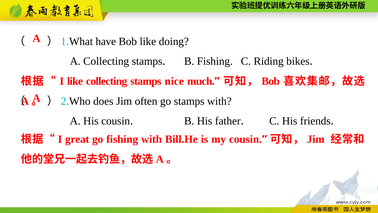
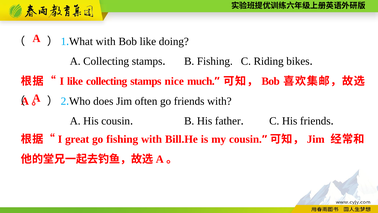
have at (106, 41): have -> with
go stamps: stamps -> friends
